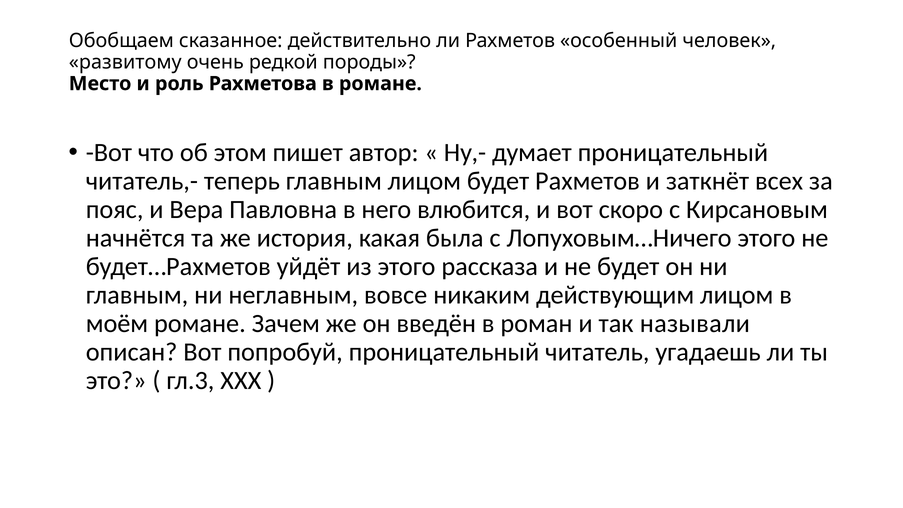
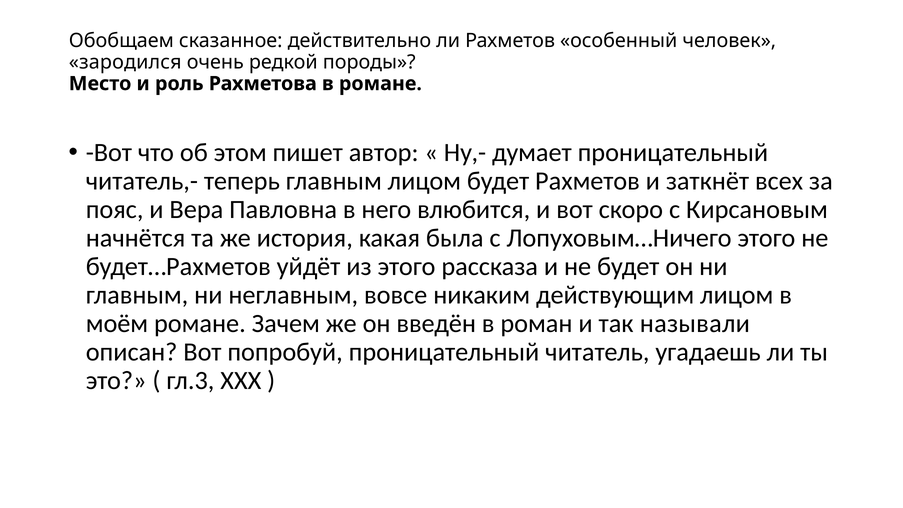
развитому: развитому -> зародился
